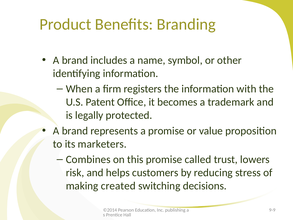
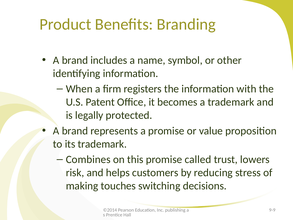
its marketers: marketers -> trademark
created: created -> touches
